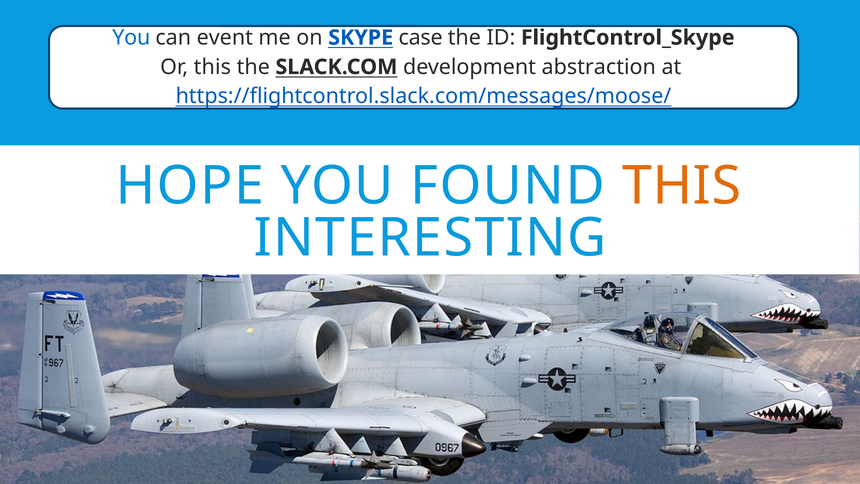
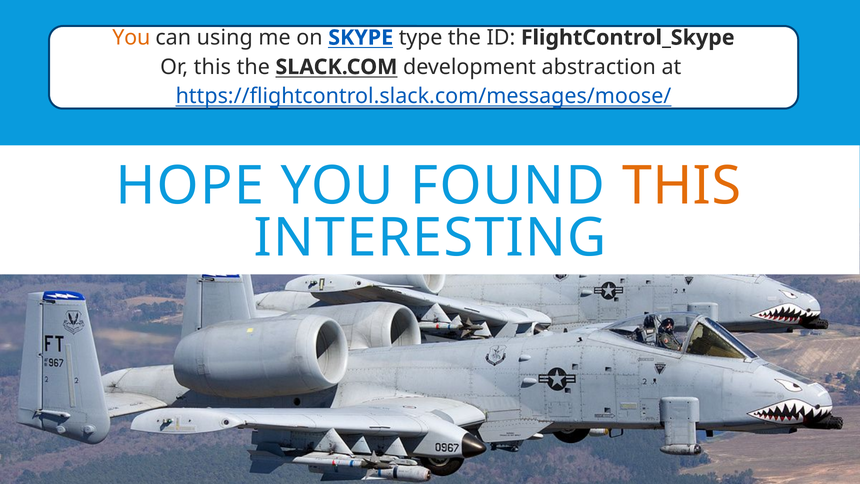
You at (131, 38) colour: blue -> orange
event: event -> using
case: case -> type
